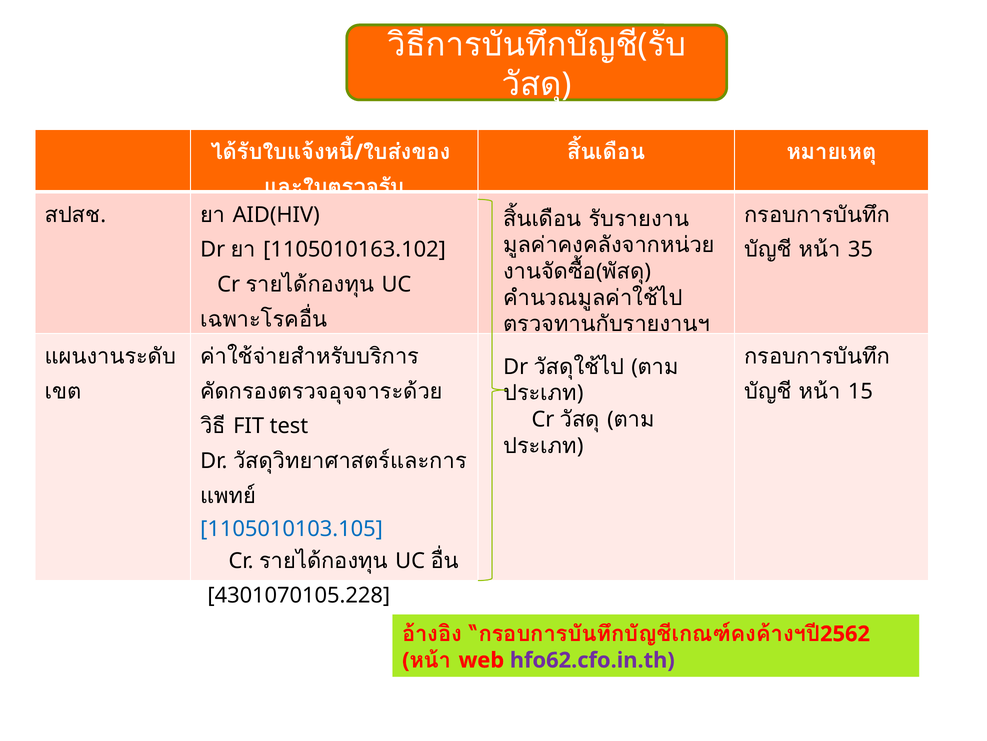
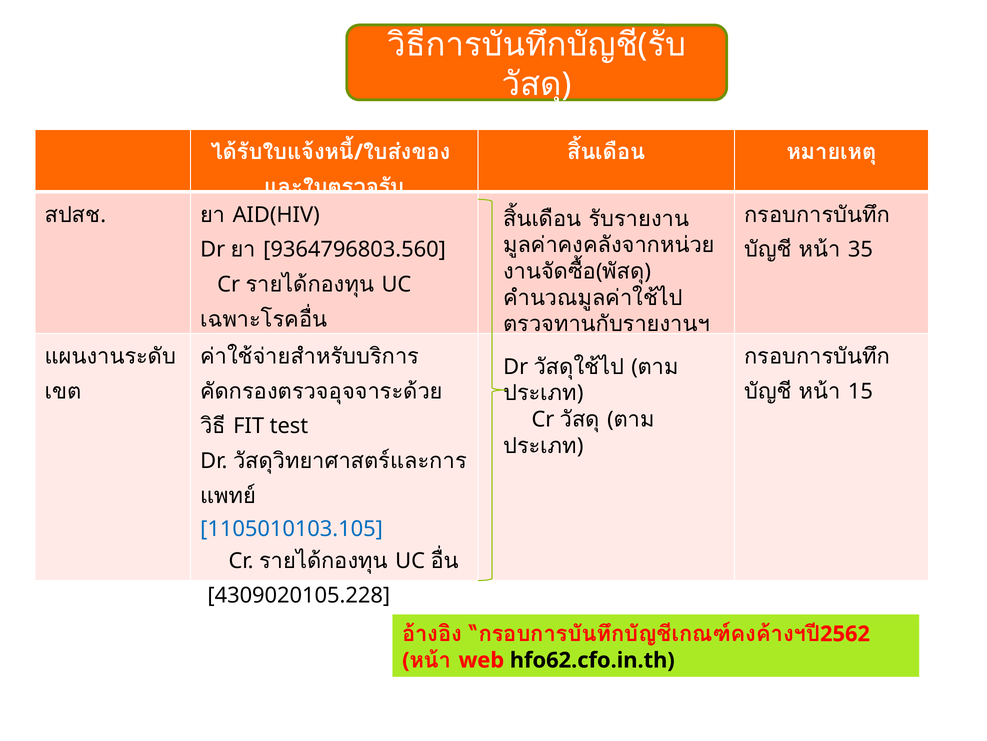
1105010163.102: 1105010163.102 -> 9364796803.560
4301070105.228: 4301070105.228 -> 4309020105.228
hfo62.cfo.in.th colour: purple -> black
